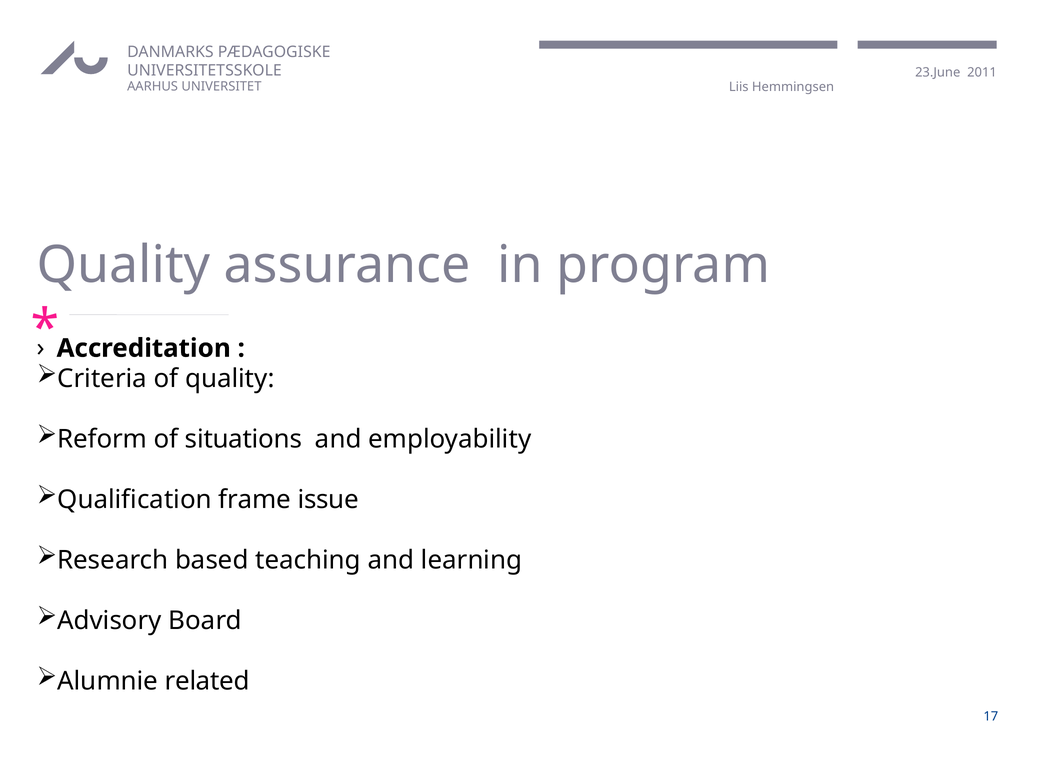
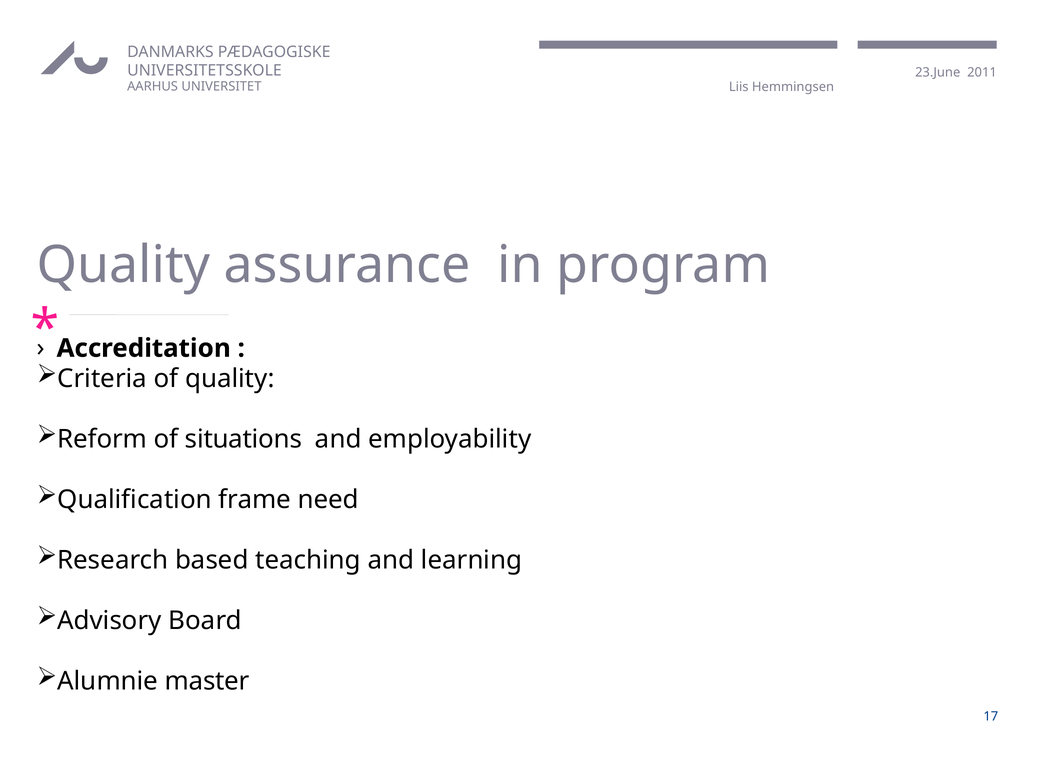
issue: issue -> need
related: related -> master
